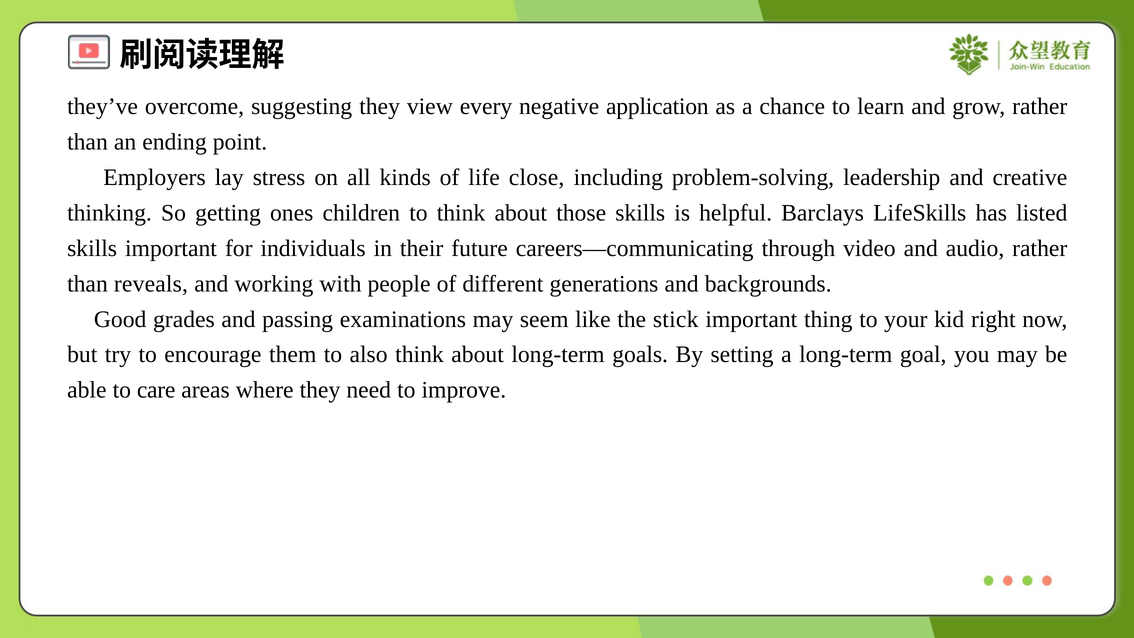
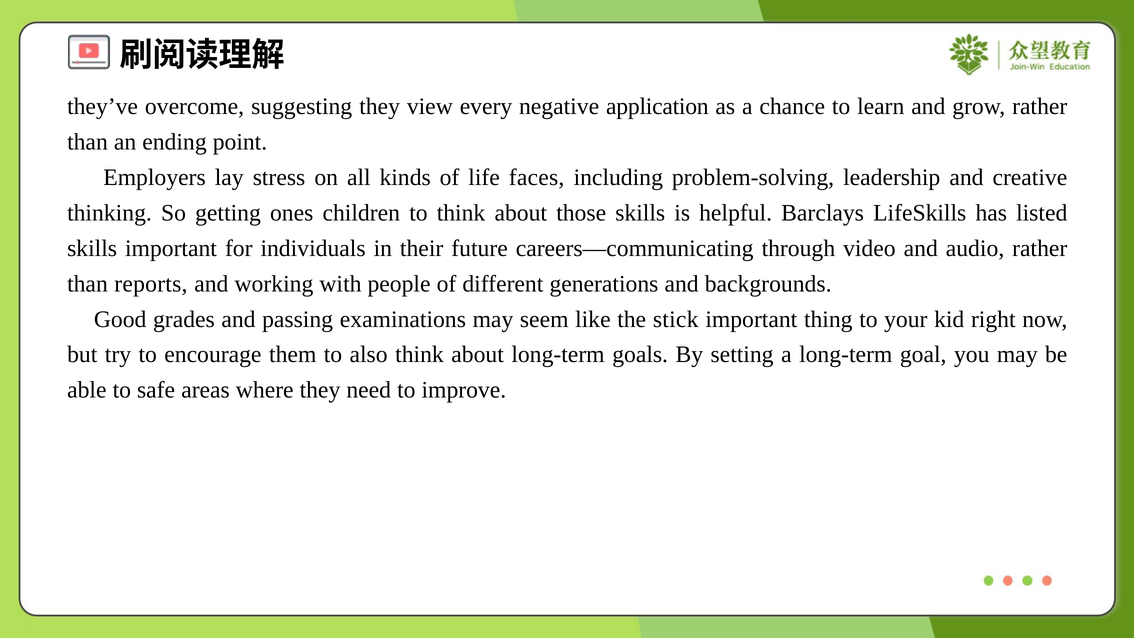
close: close -> faces
reveals: reveals -> reports
care: care -> safe
